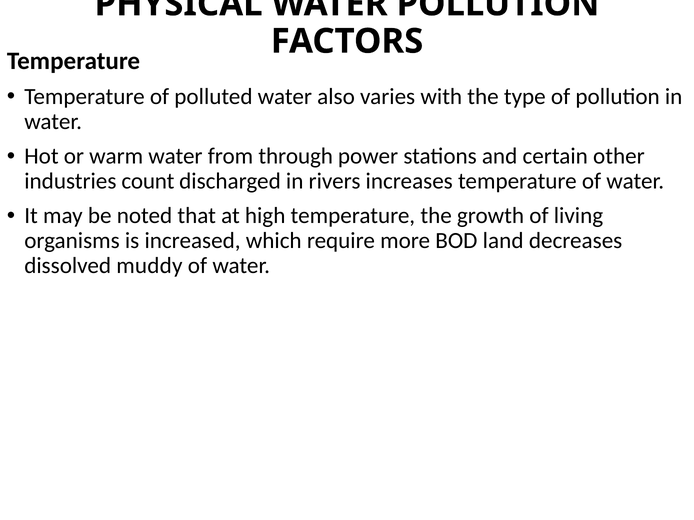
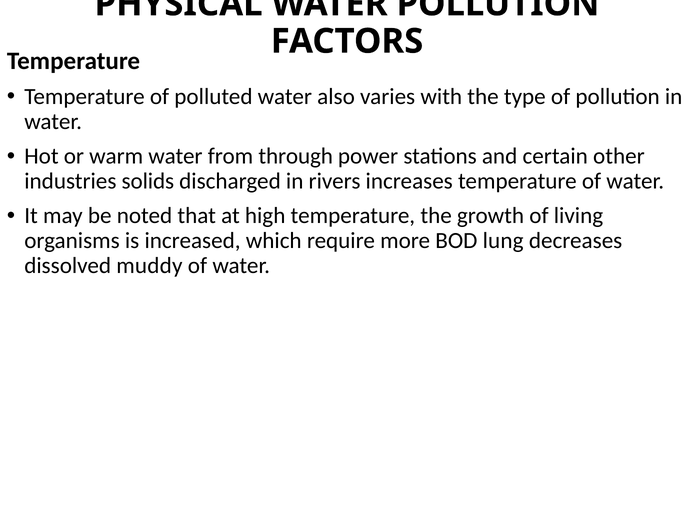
count: count -> solids
land: land -> lung
